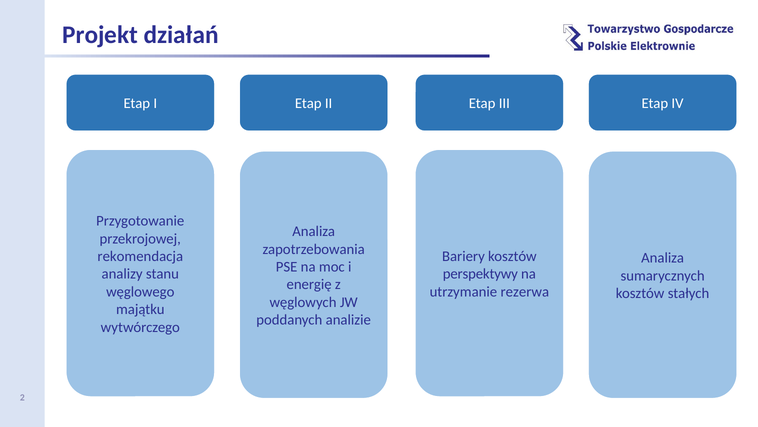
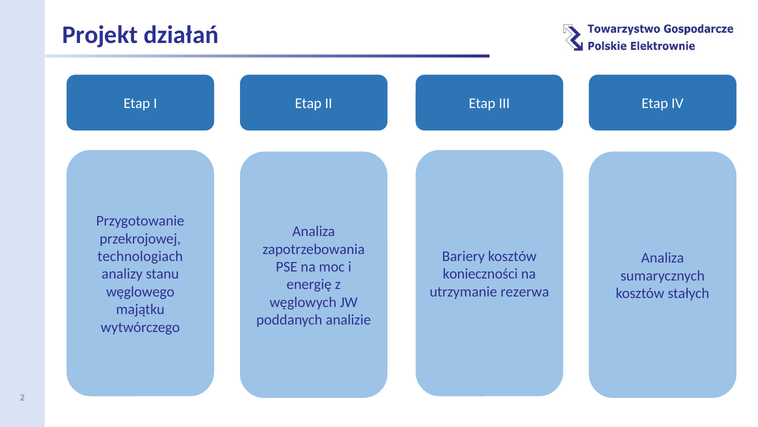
rekomendacja: rekomendacja -> technologiach
perspektywy: perspektywy -> konieczności
